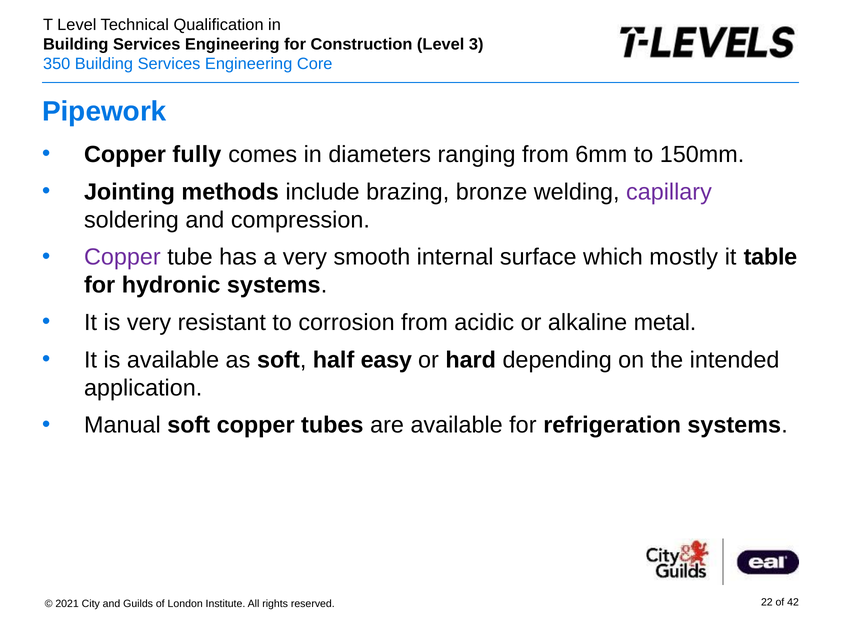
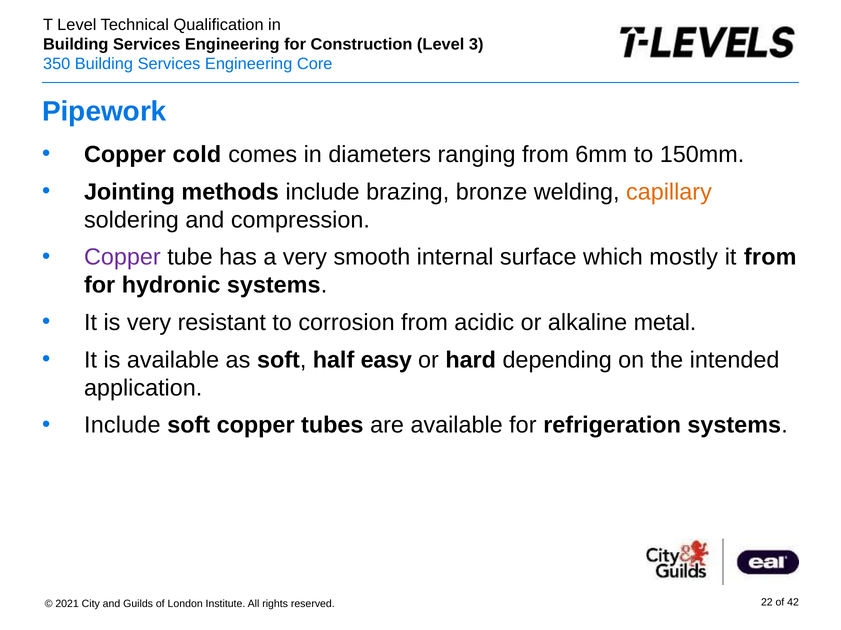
fully: fully -> cold
capillary colour: purple -> orange
it table: table -> from
Manual at (122, 426): Manual -> Include
